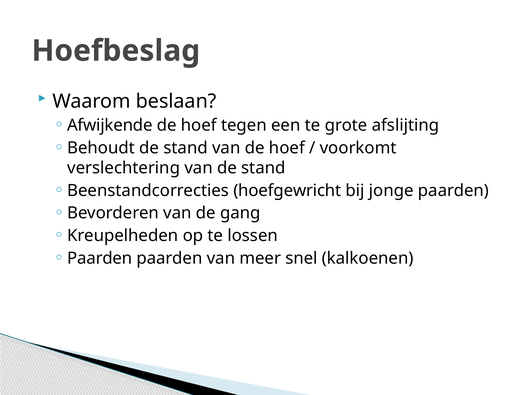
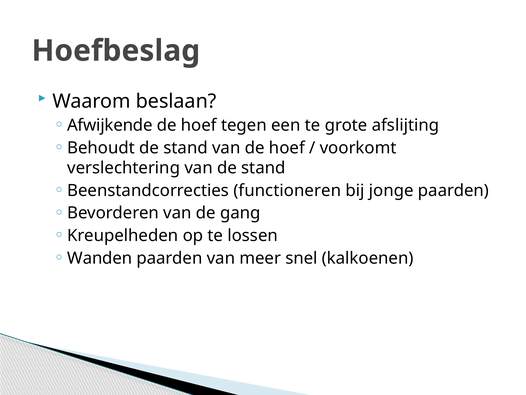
hoefgewricht: hoefgewricht -> functioneren
Paarden at (100, 258): Paarden -> Wanden
